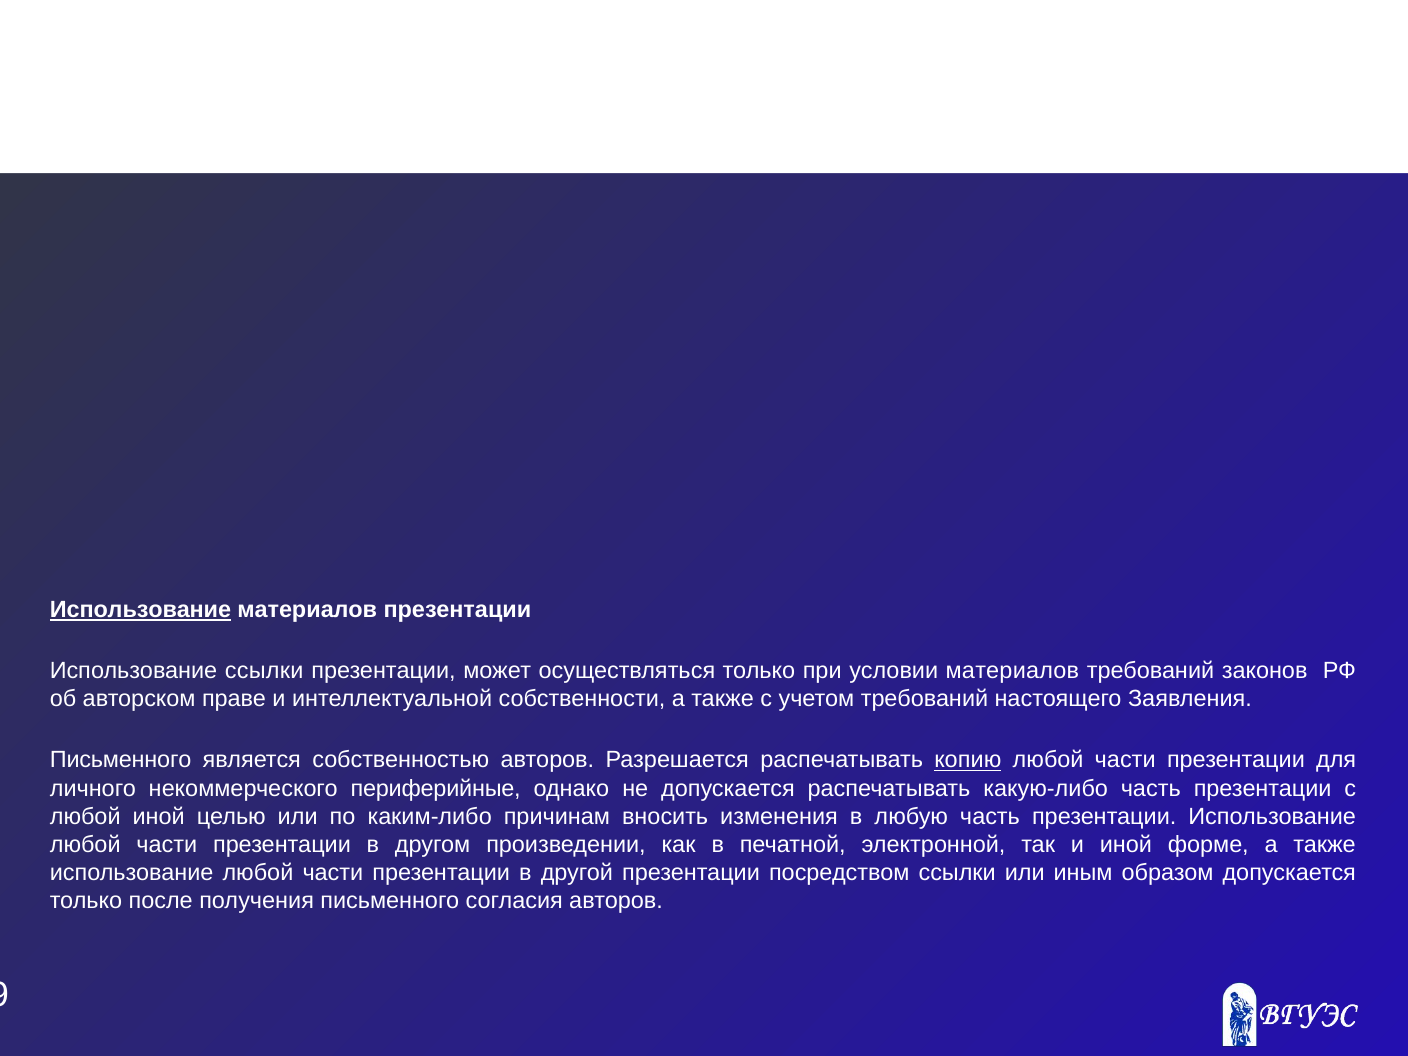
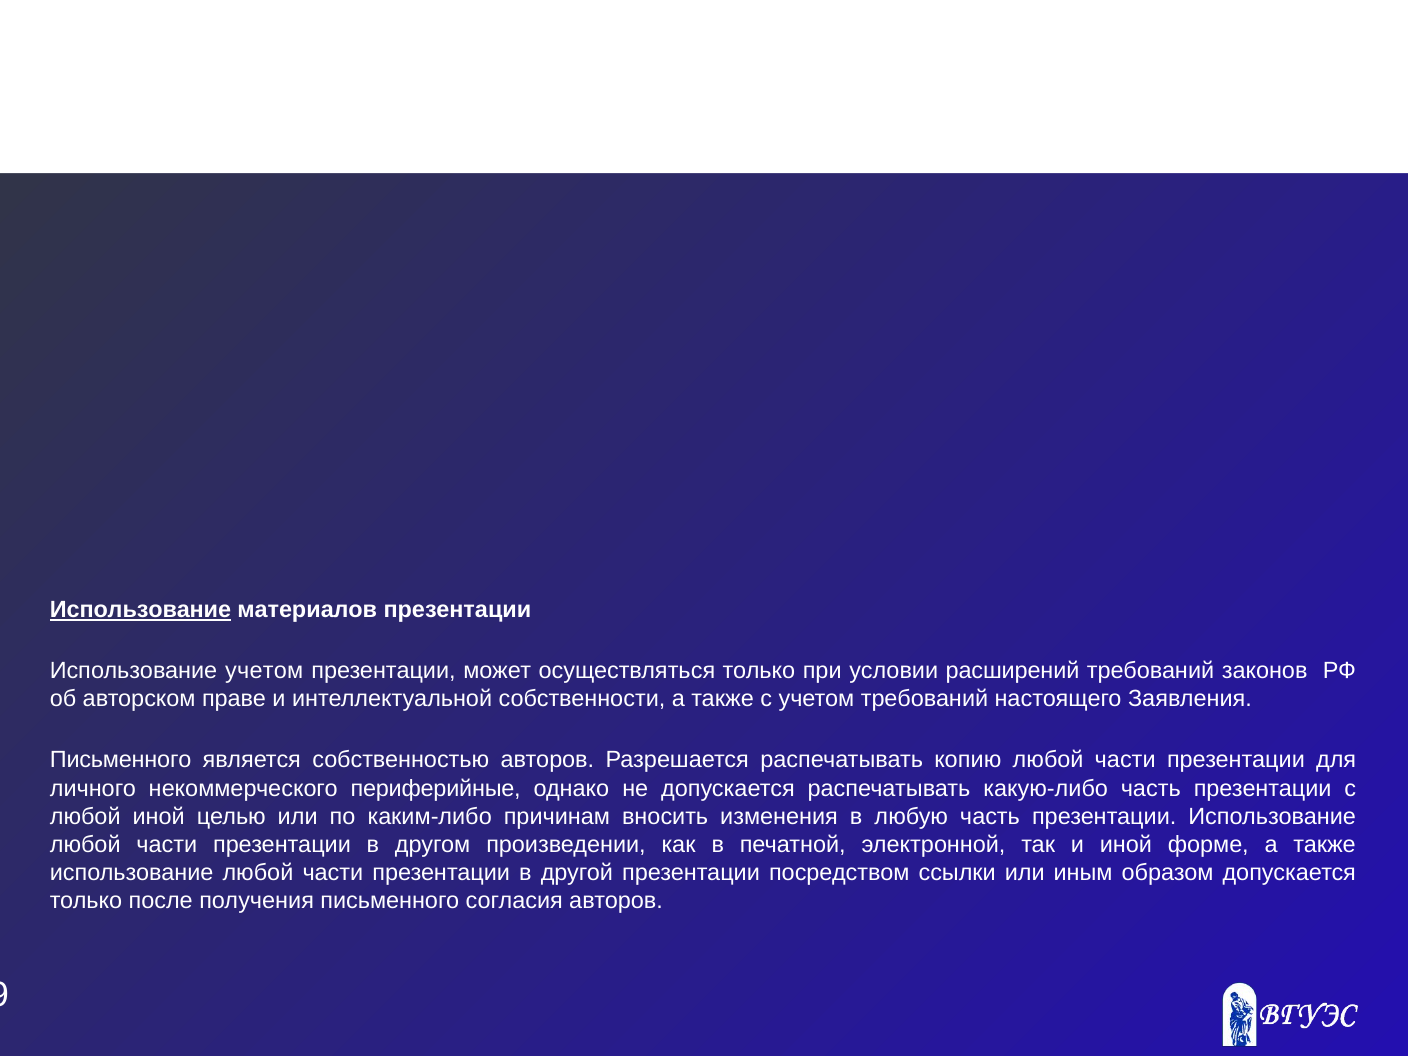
Использование ссылки: ссылки -> учетом
условии материалов: материалов -> расширений
копию underline: present -> none
